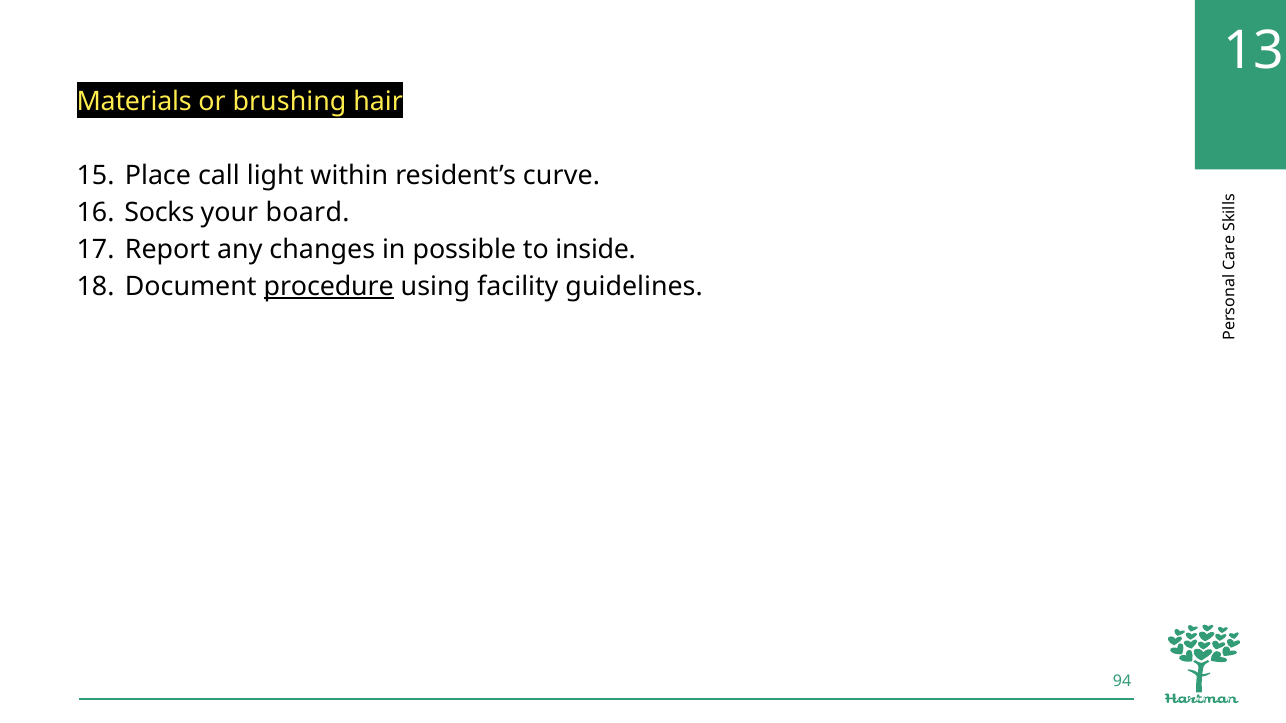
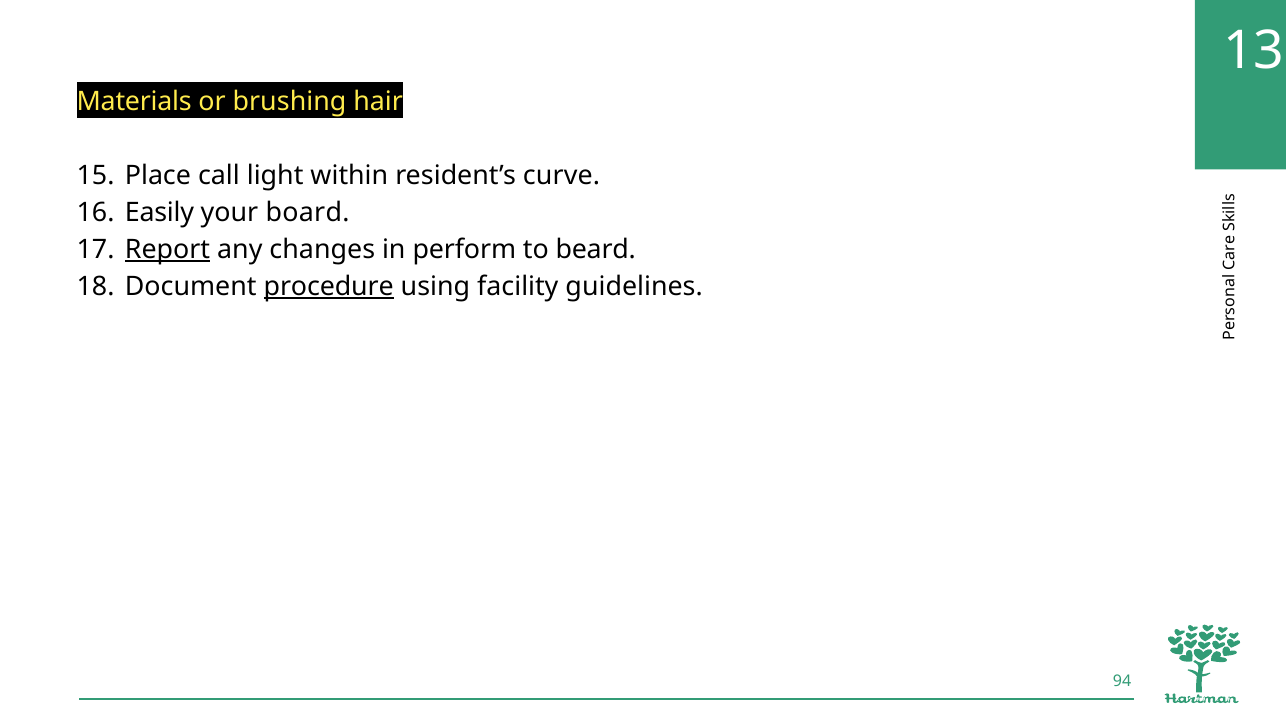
Socks: Socks -> Easily
Report underline: none -> present
possible: possible -> perform
inside: inside -> beard
